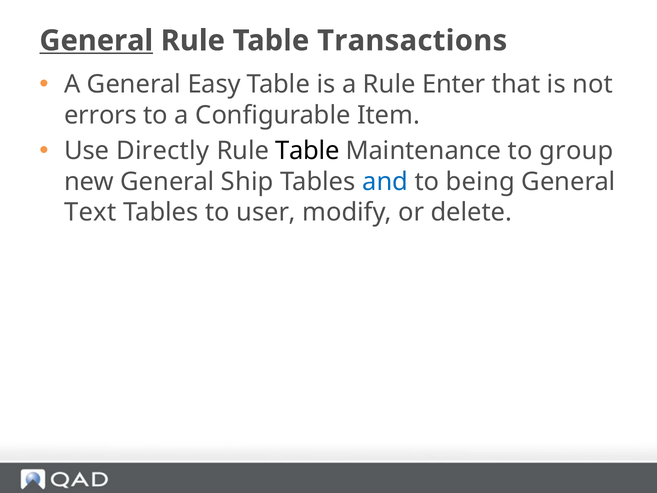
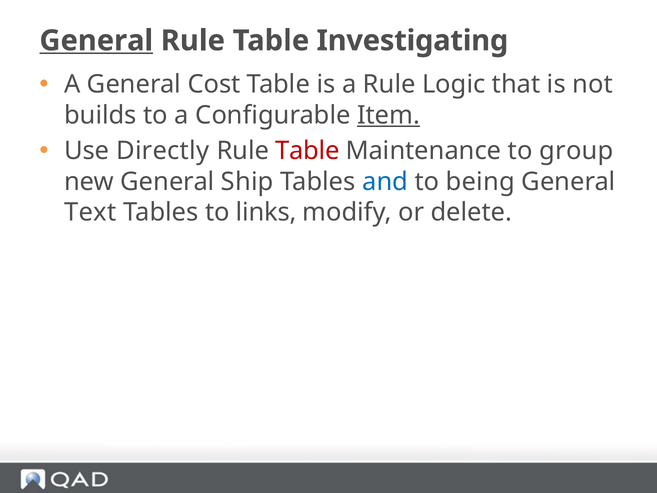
Transactions: Transactions -> Investigating
Easy: Easy -> Cost
Enter: Enter -> Logic
errors: errors -> builds
Item underline: none -> present
Table at (307, 151) colour: black -> red
user: user -> links
